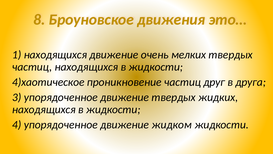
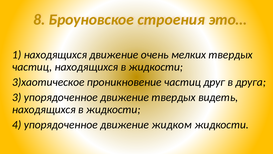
движения: движения -> строения
4)хаотическое: 4)хаотическое -> 3)хаотическое
жидких: жидких -> видеть
